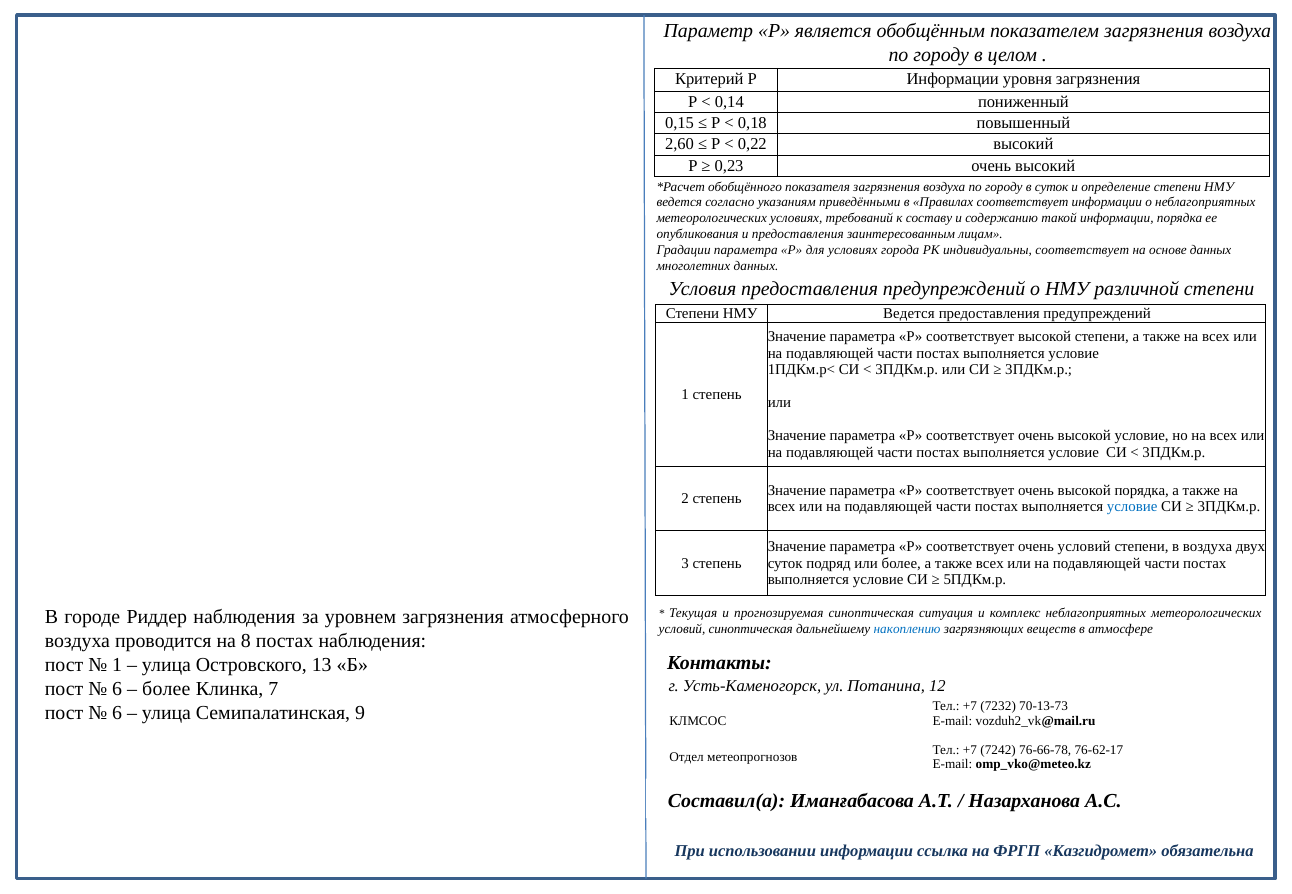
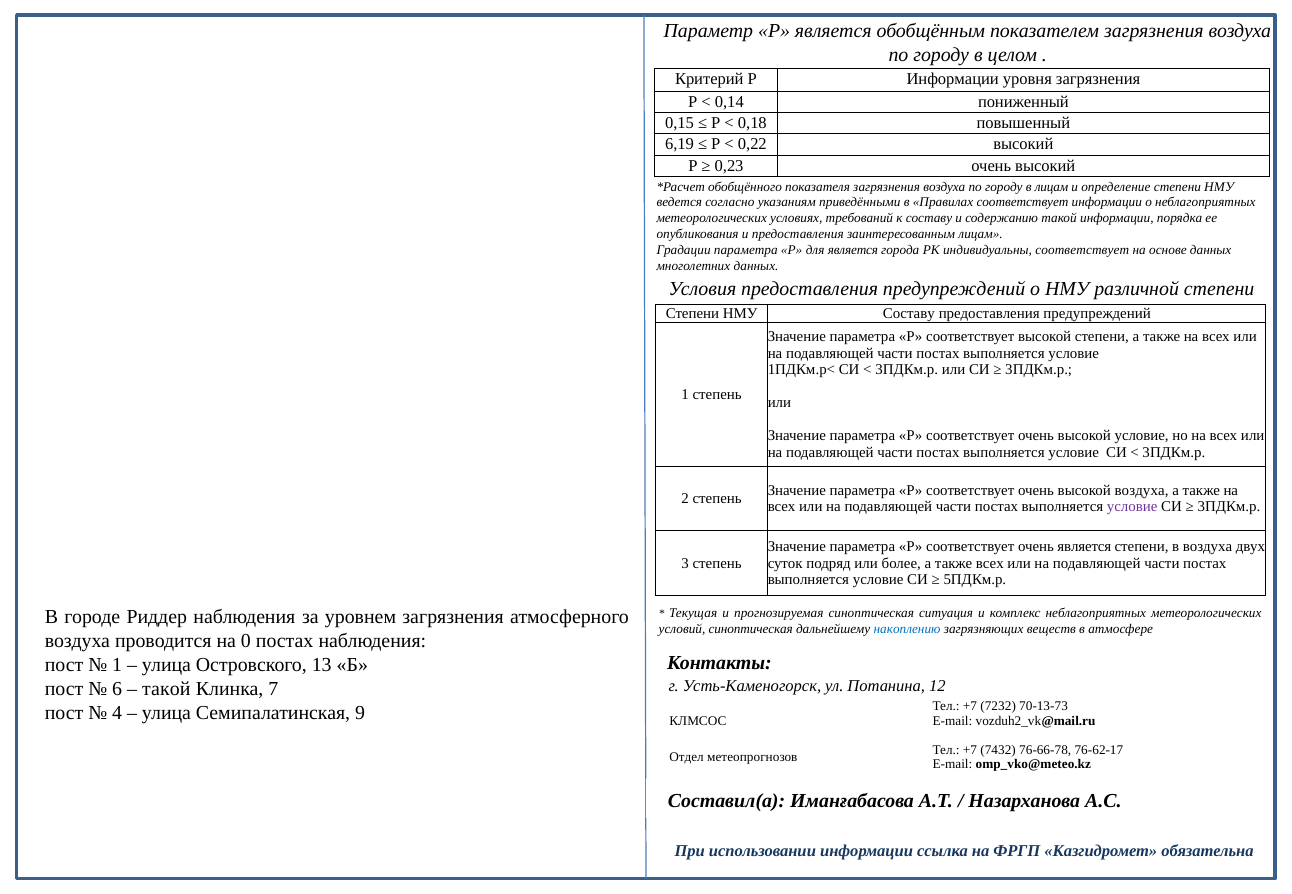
2,60: 2,60 -> 6,19
в суток: суток -> лицам
для условиях: условиях -> является
Ведется at (909, 314): Ведется -> Составу
высокой порядка: порядка -> воздуха
условие at (1132, 507) colour: blue -> purple
очень условий: условий -> является
8: 8 -> 0
более at (166, 689): более -> такой
6 at (117, 713): 6 -> 4
7242: 7242 -> 7432
